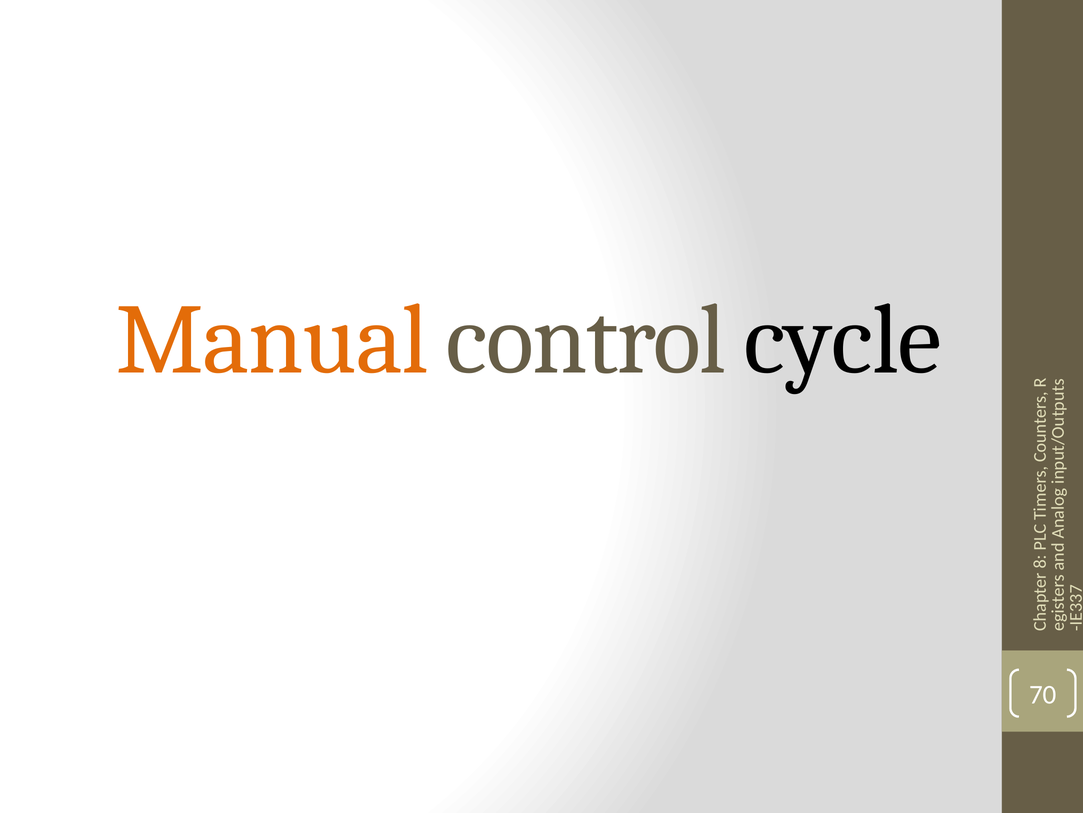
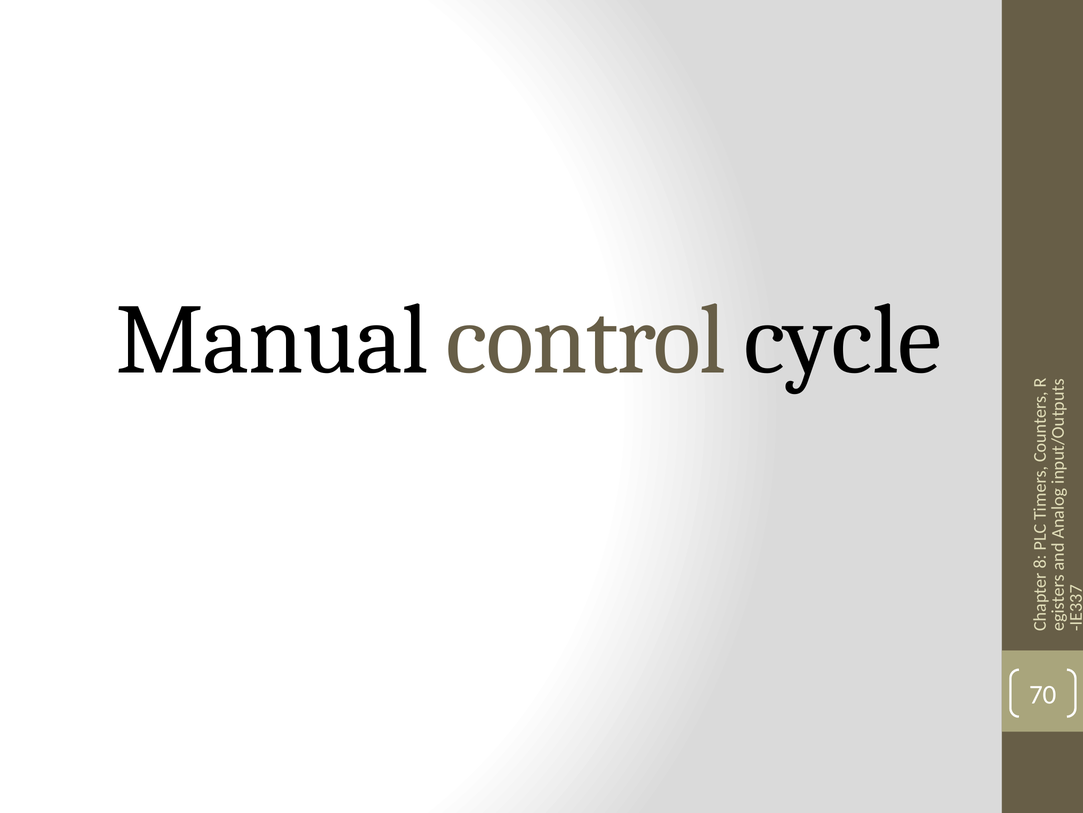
Manual colour: orange -> black
